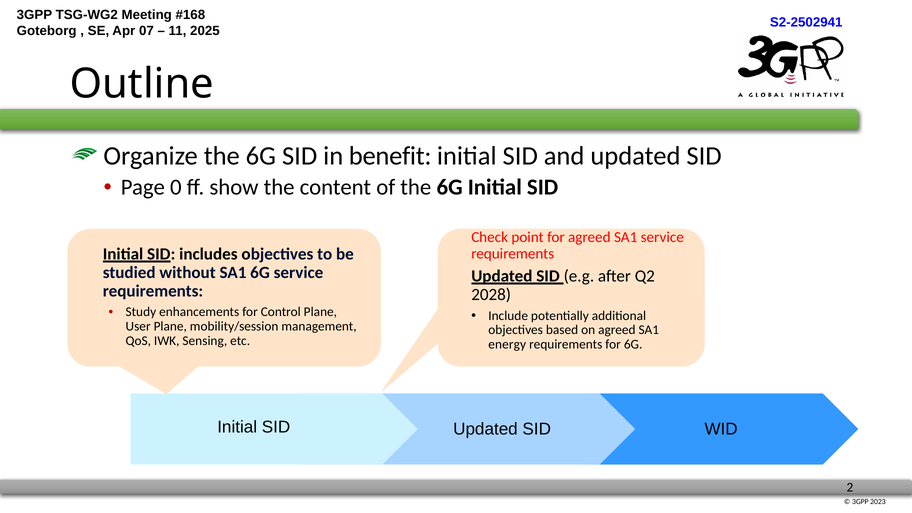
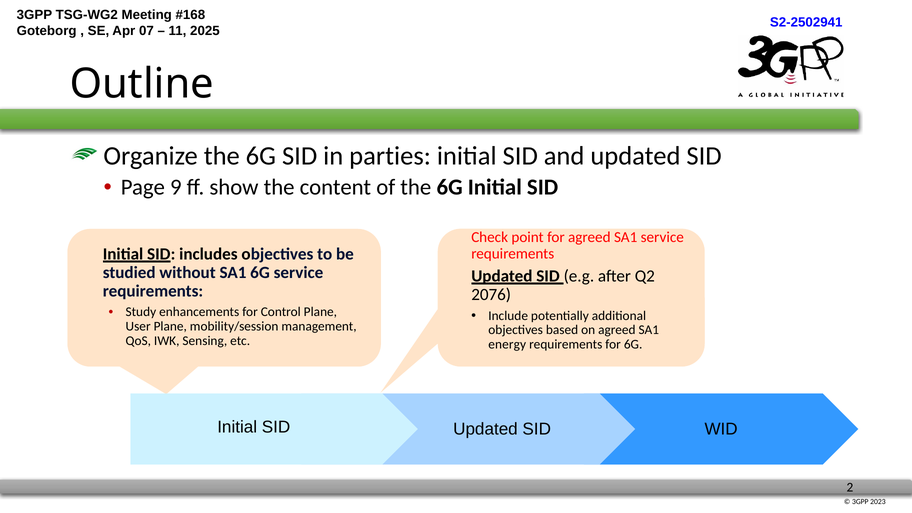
benefit: benefit -> parties
0: 0 -> 9
2028: 2028 -> 2076
